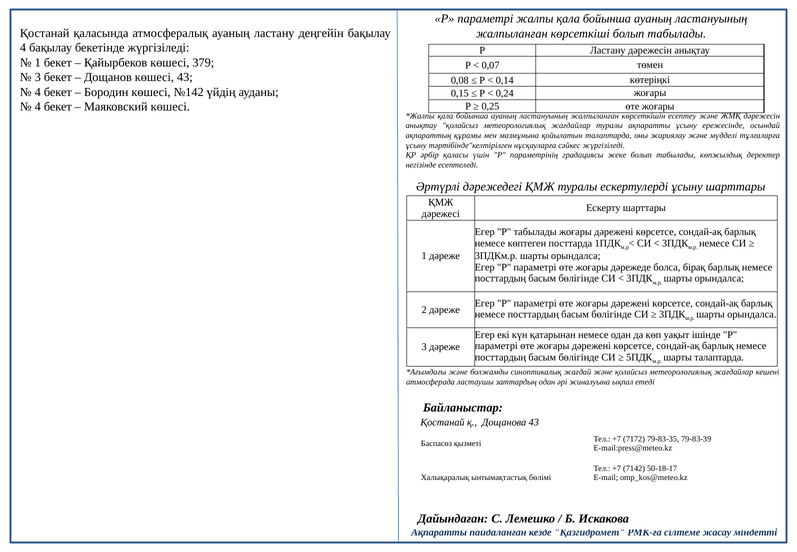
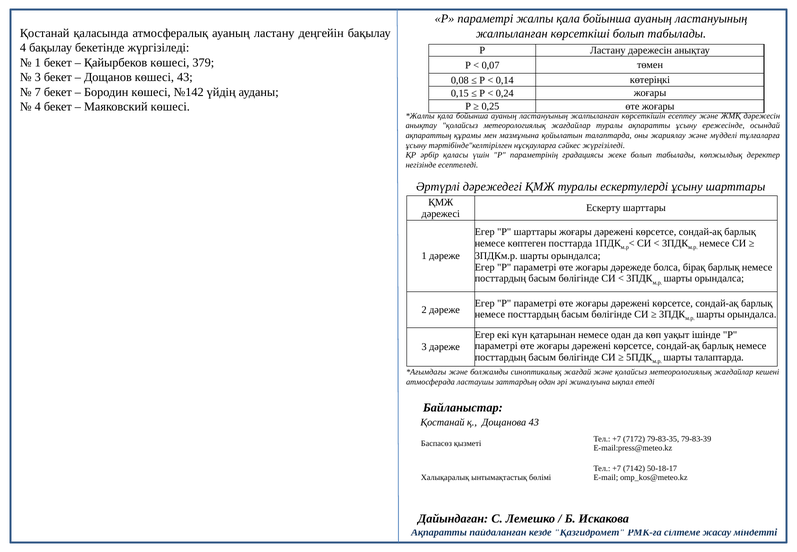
4 at (38, 92): 4 -> 7
Р табылады: табылады -> шарттары
